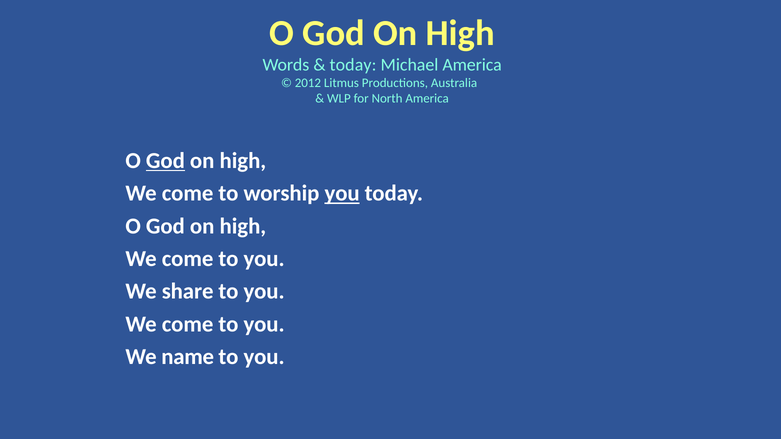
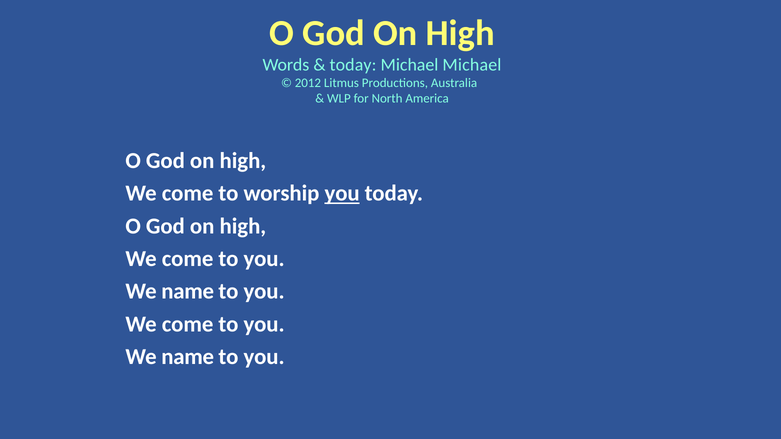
Michael America: America -> Michael
God at (165, 161) underline: present -> none
share at (188, 292): share -> name
